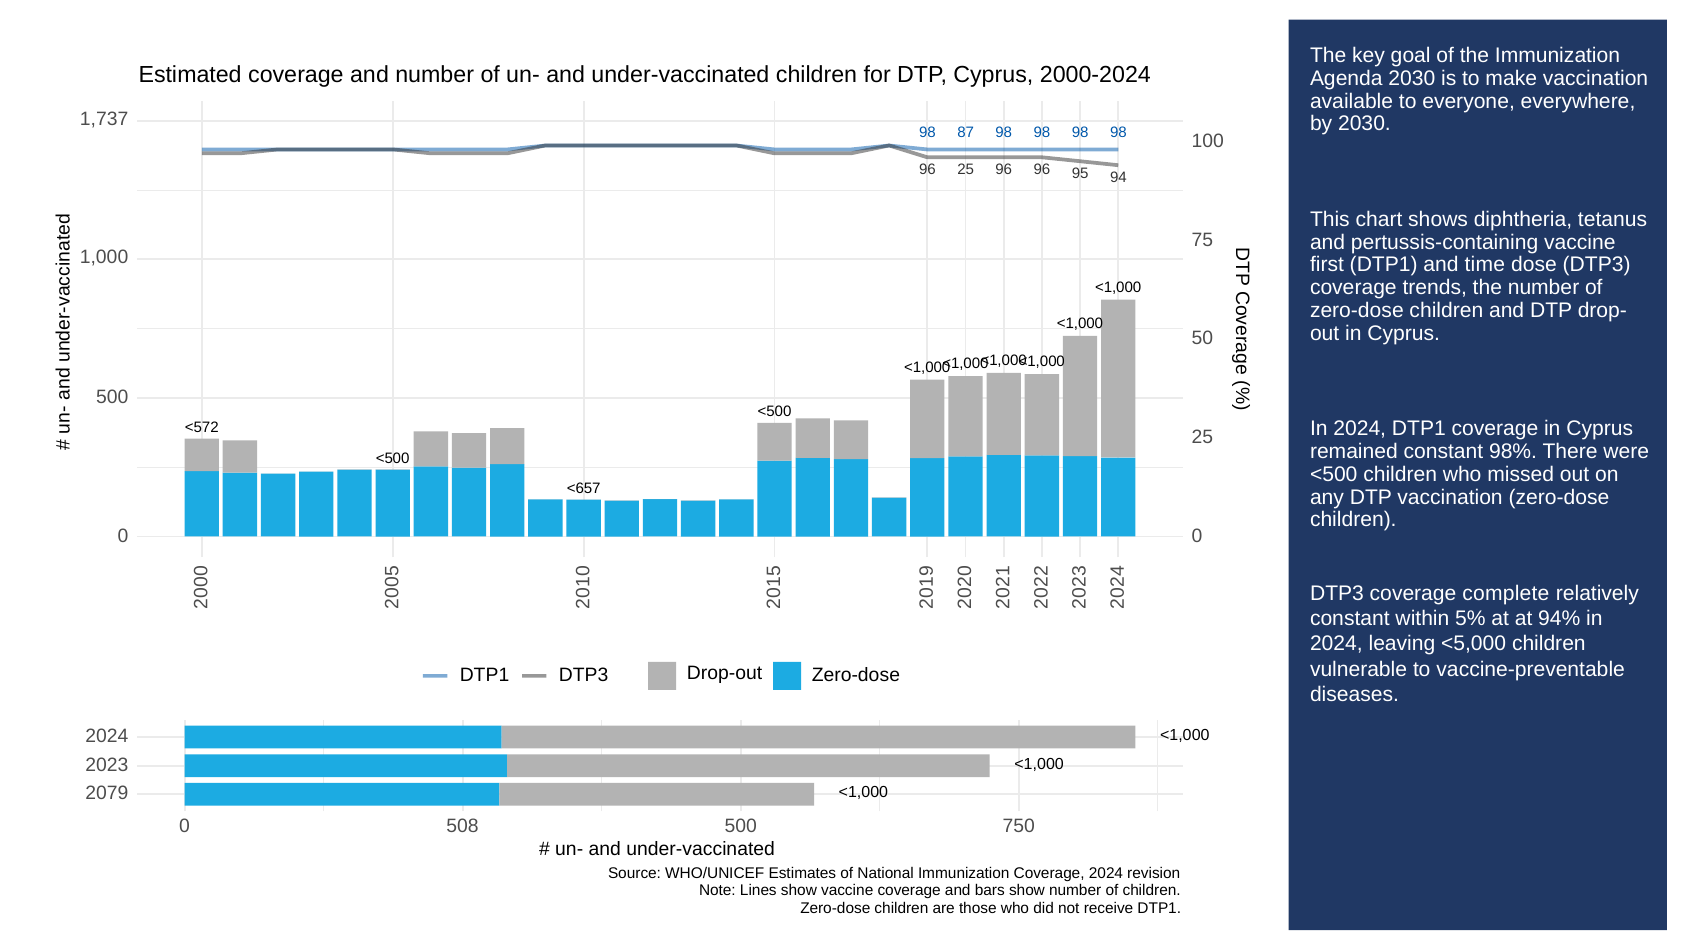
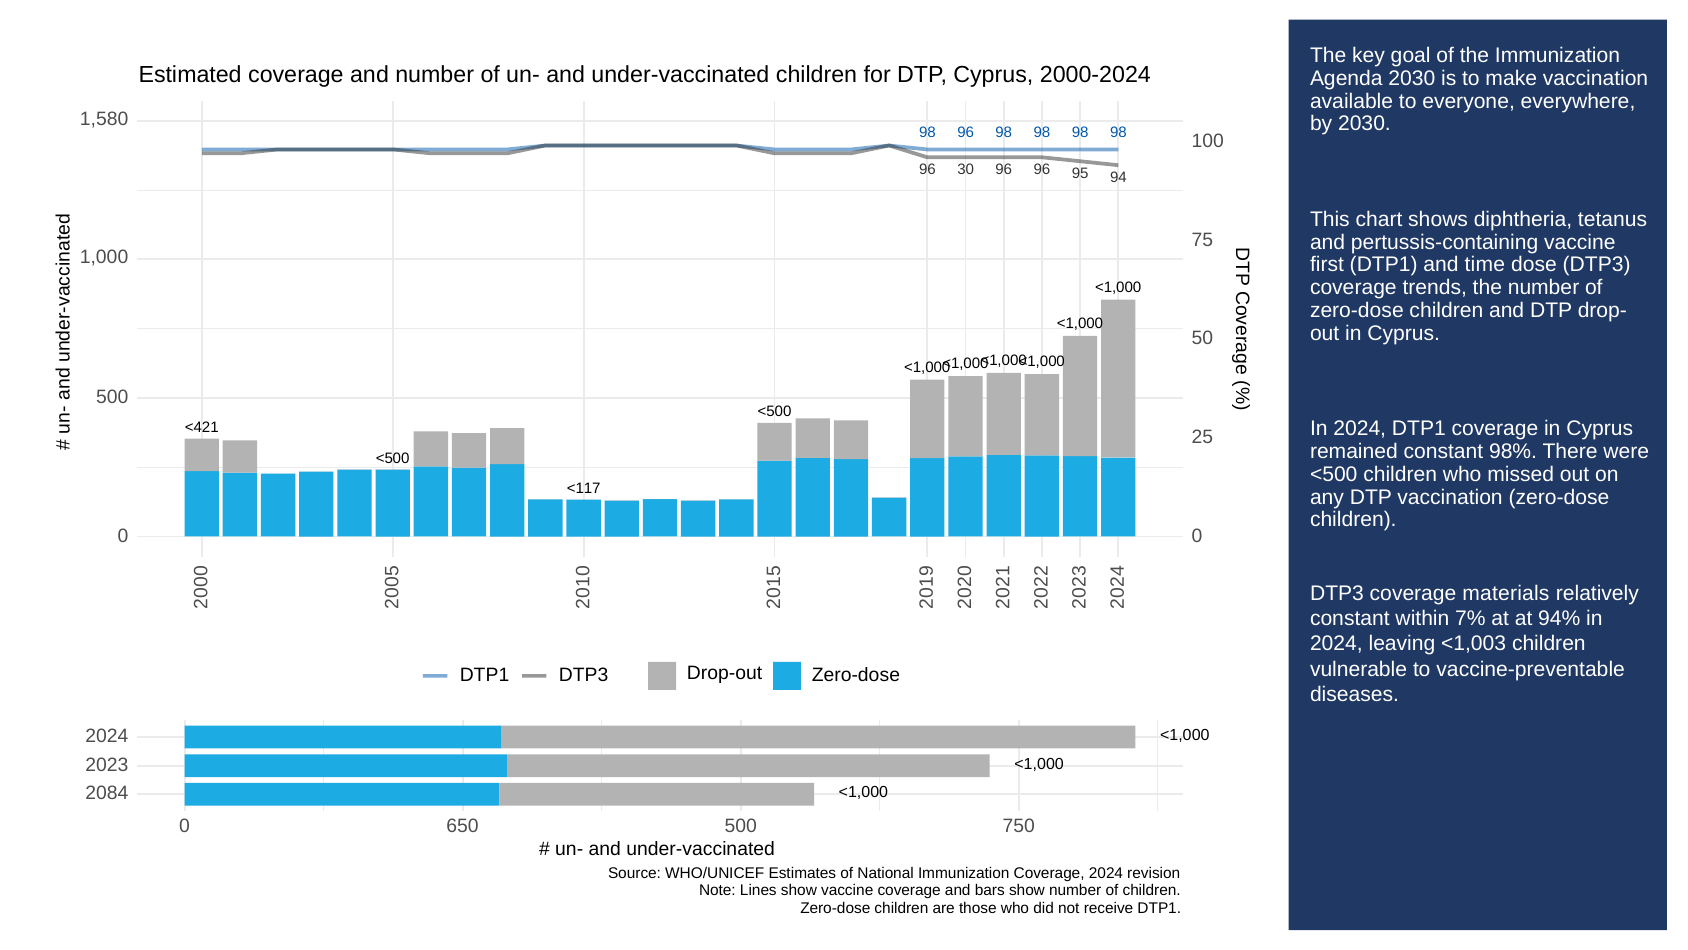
1,737: 1,737 -> 1,580
87 at (966, 133): 87 -> 96
96 25: 25 -> 30
<572: <572 -> <421
<657: <657 -> <117
complete: complete -> materials
5%: 5% -> 7%
<5,000: <5,000 -> <1,003
2079: 2079 -> 2084
508: 508 -> 650
